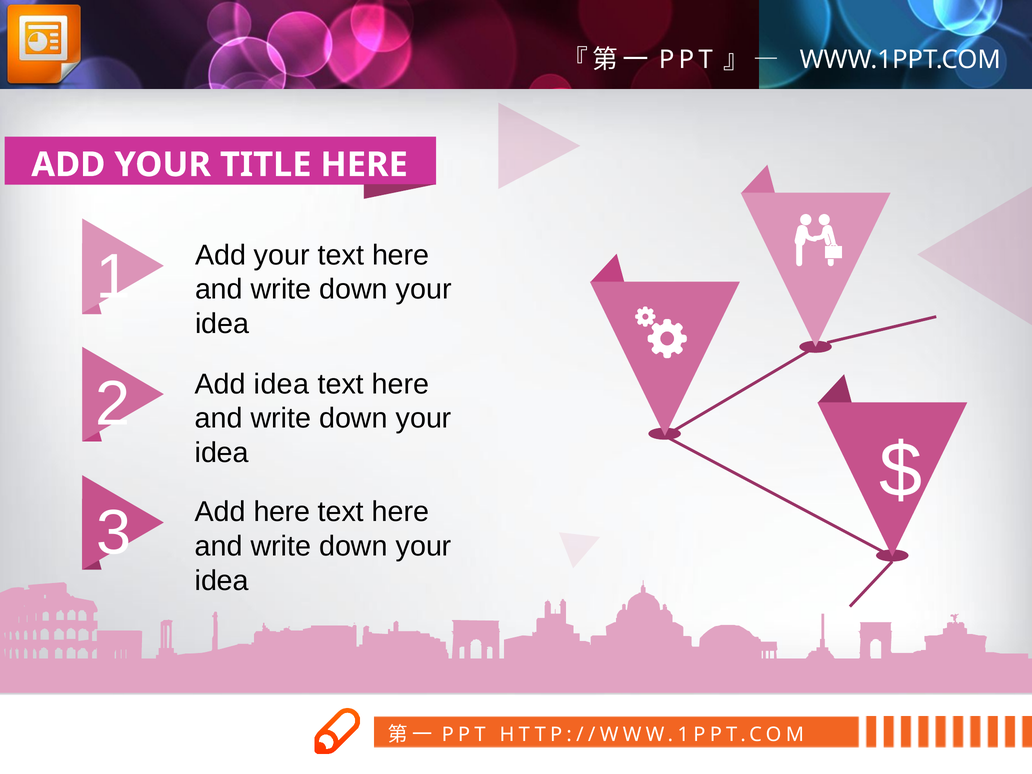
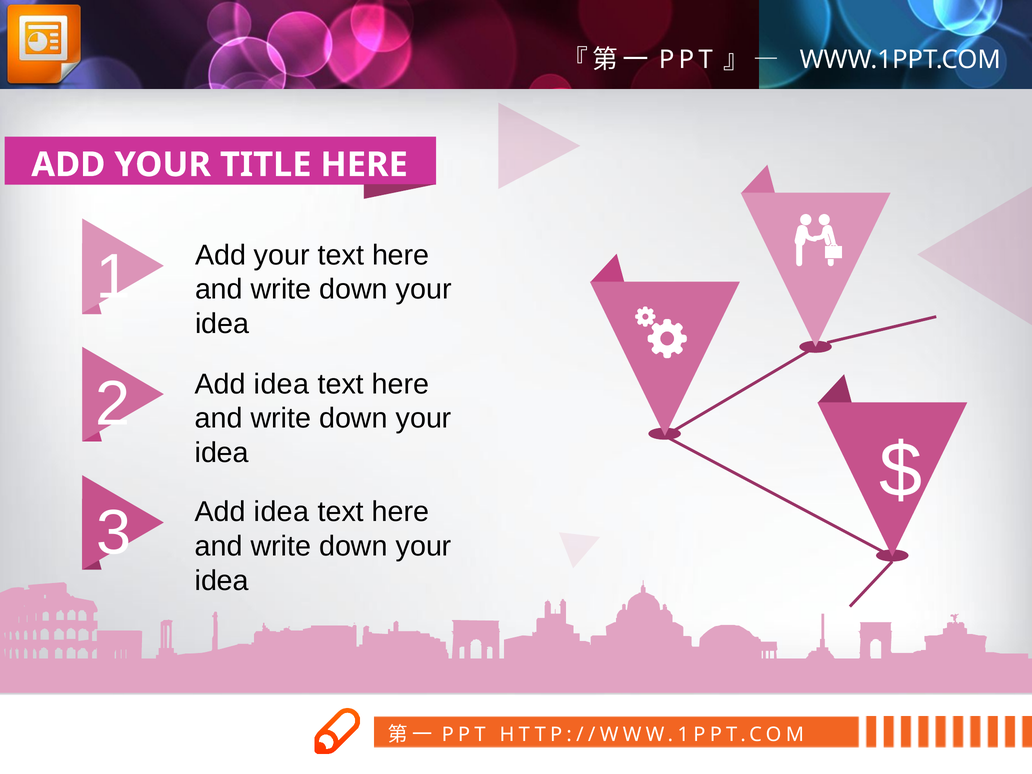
here at (282, 512): here -> idea
